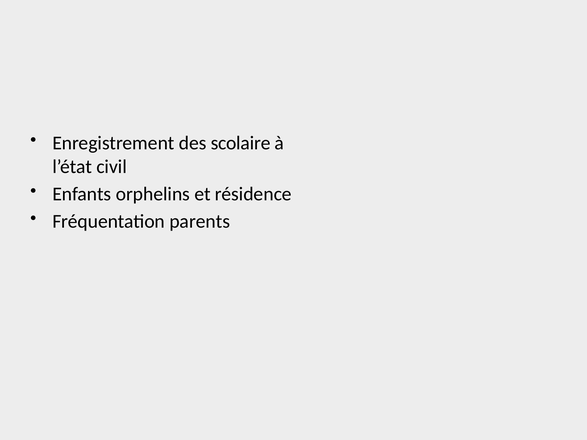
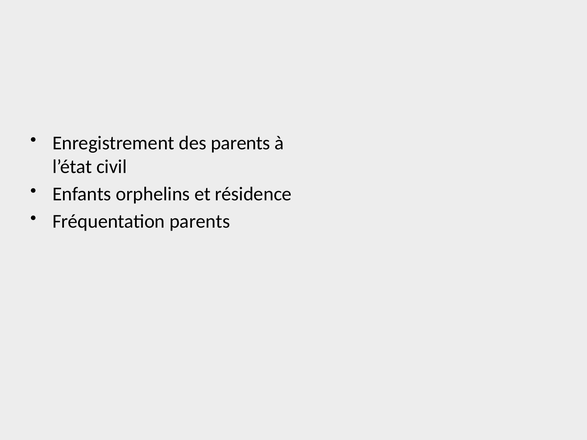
des scolaire: scolaire -> parents
